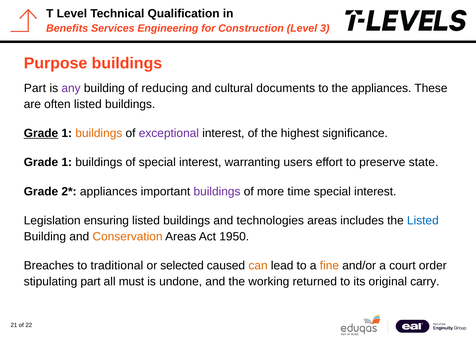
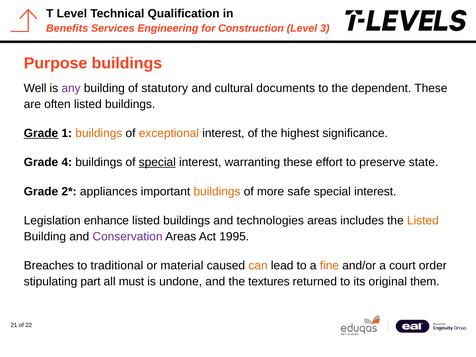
Part at (35, 88): Part -> Well
reducing: reducing -> statutory
the appliances: appliances -> dependent
exceptional colour: purple -> orange
1 at (67, 162): 1 -> 4
special at (157, 162) underline: none -> present
warranting users: users -> these
buildings at (217, 191) colour: purple -> orange
time: time -> safe
ensuring: ensuring -> enhance
Listed at (423, 221) colour: blue -> orange
Conservation colour: orange -> purple
1950: 1950 -> 1995
selected: selected -> material
working: working -> textures
carry: carry -> them
